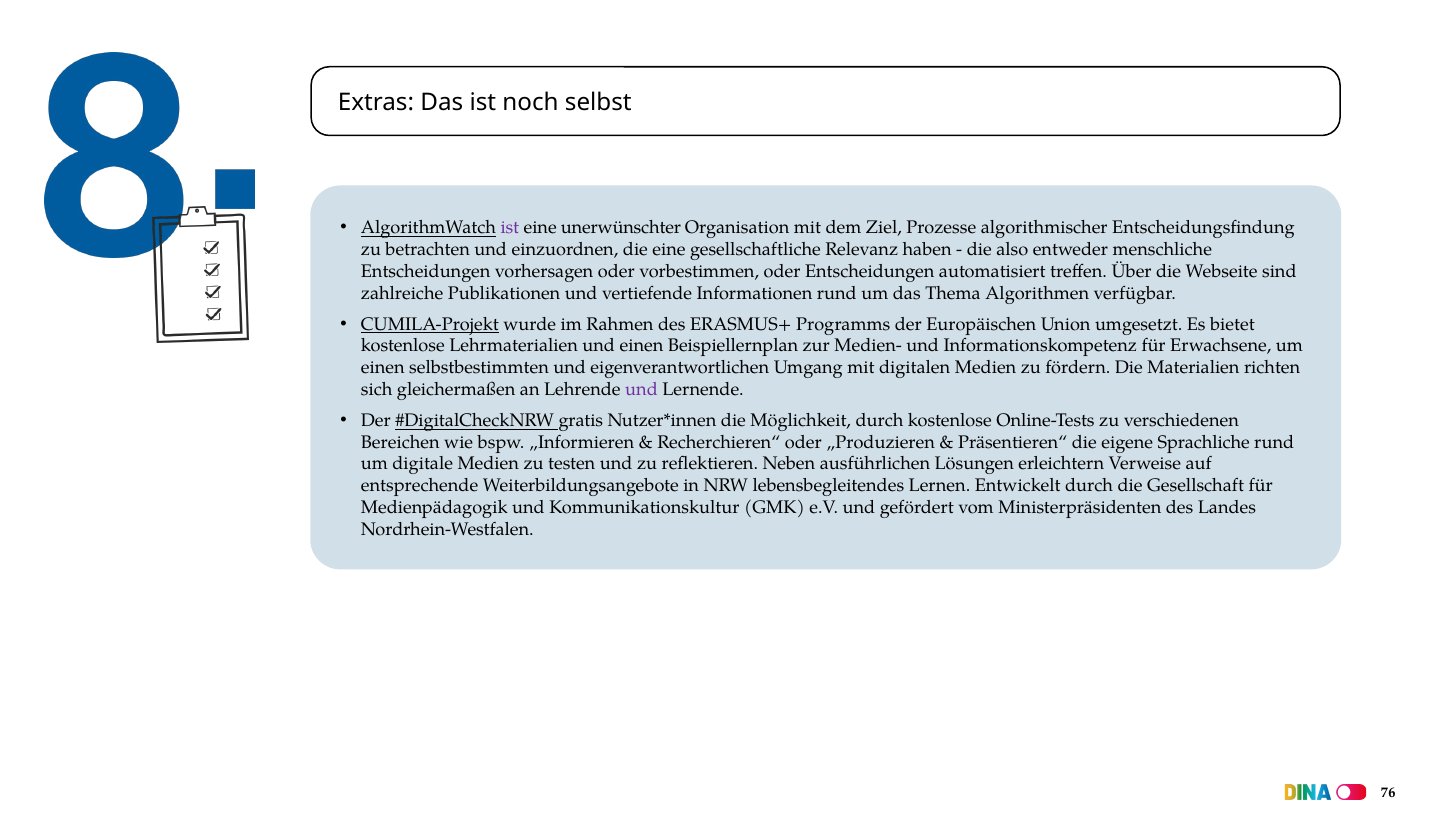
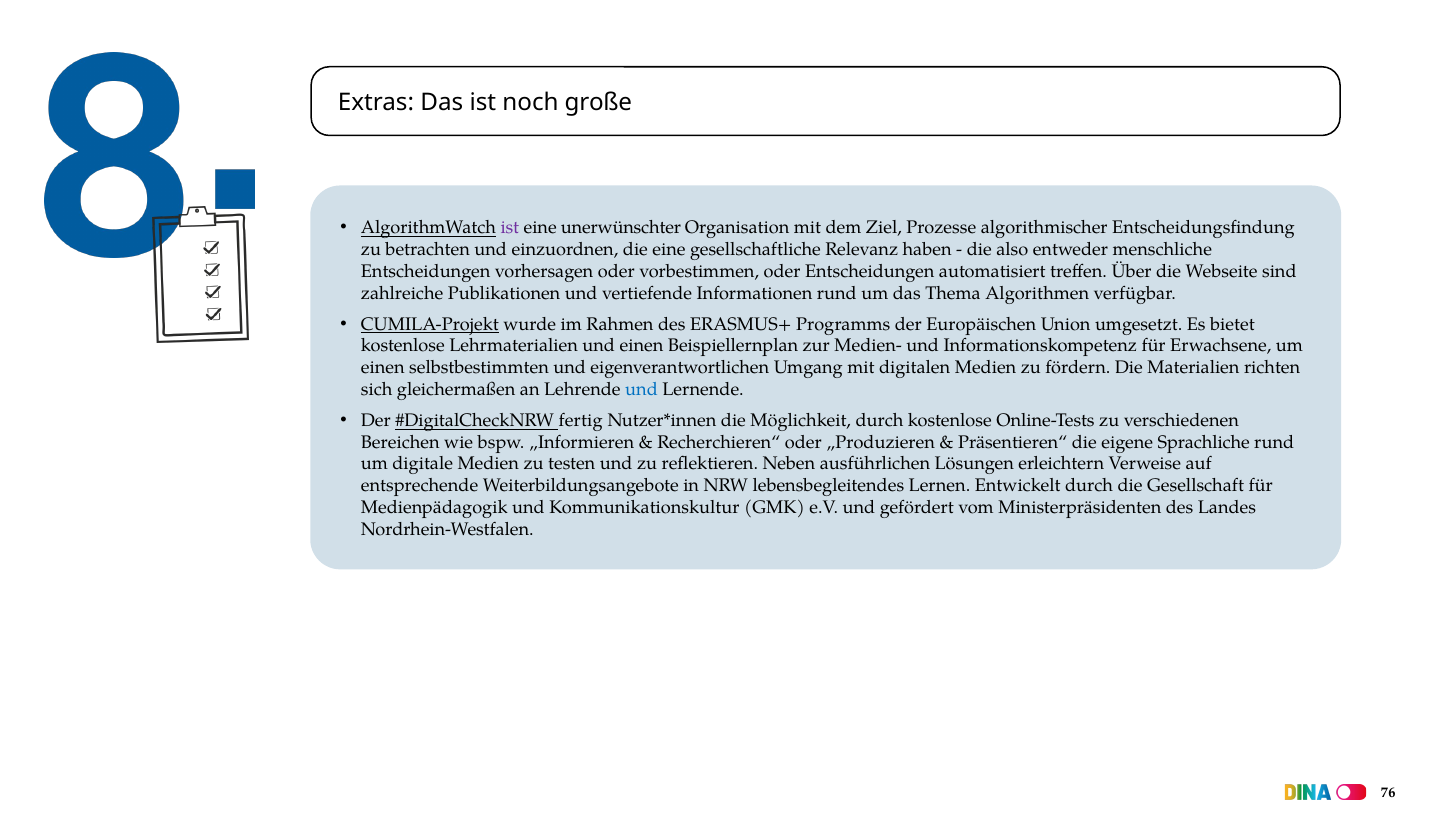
selbst: selbst -> große
und at (642, 390) colour: purple -> blue
gratis: gratis -> fertig
